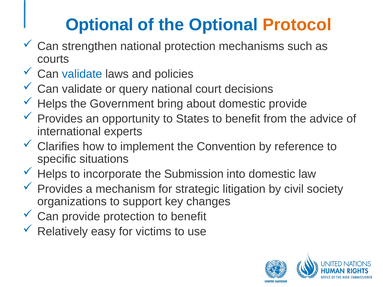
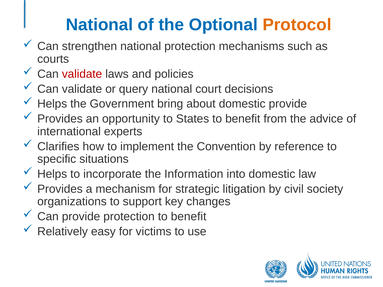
Optional at (100, 25): Optional -> National
validate at (82, 74) colour: blue -> red
Submission: Submission -> Information
